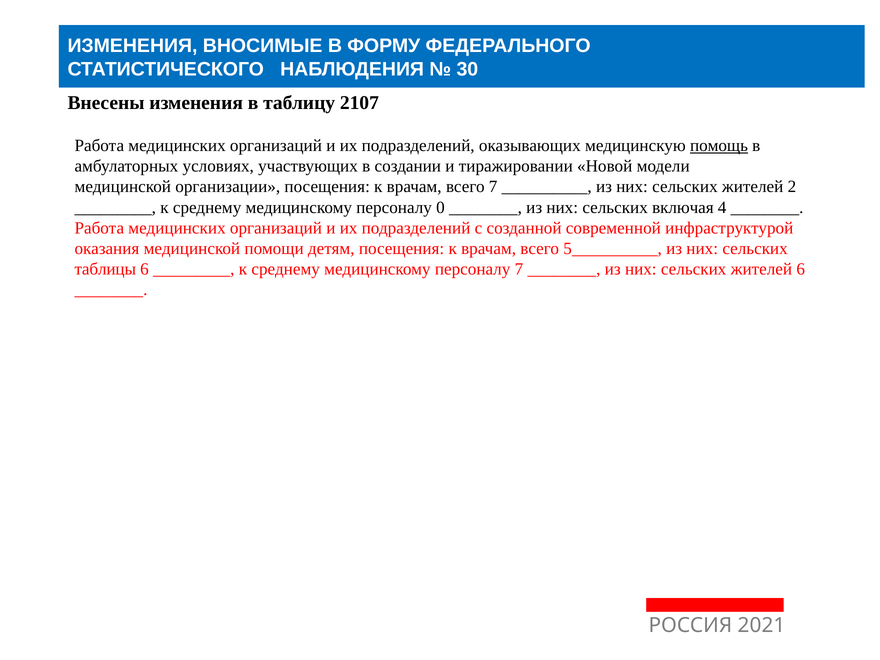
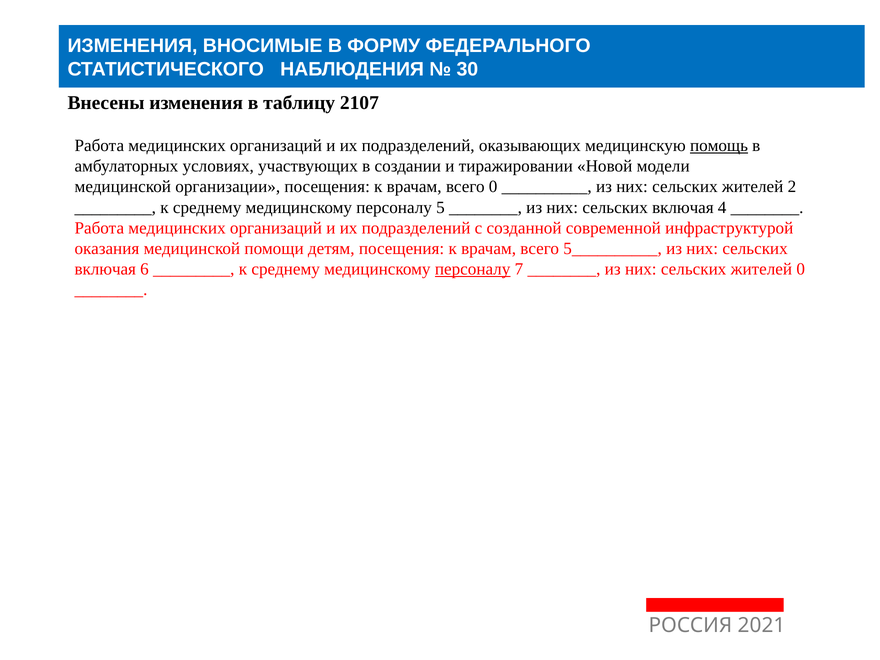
всего 7: 7 -> 0
0: 0 -> 5
таблицы at (105, 269): таблицы -> включая
персоналу at (473, 269) underline: none -> present
жителей 6: 6 -> 0
